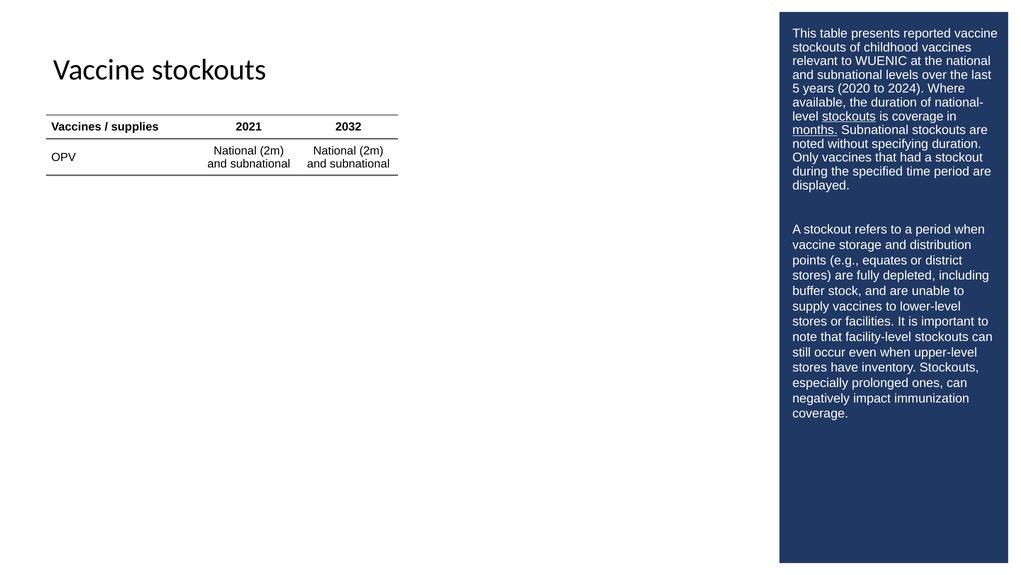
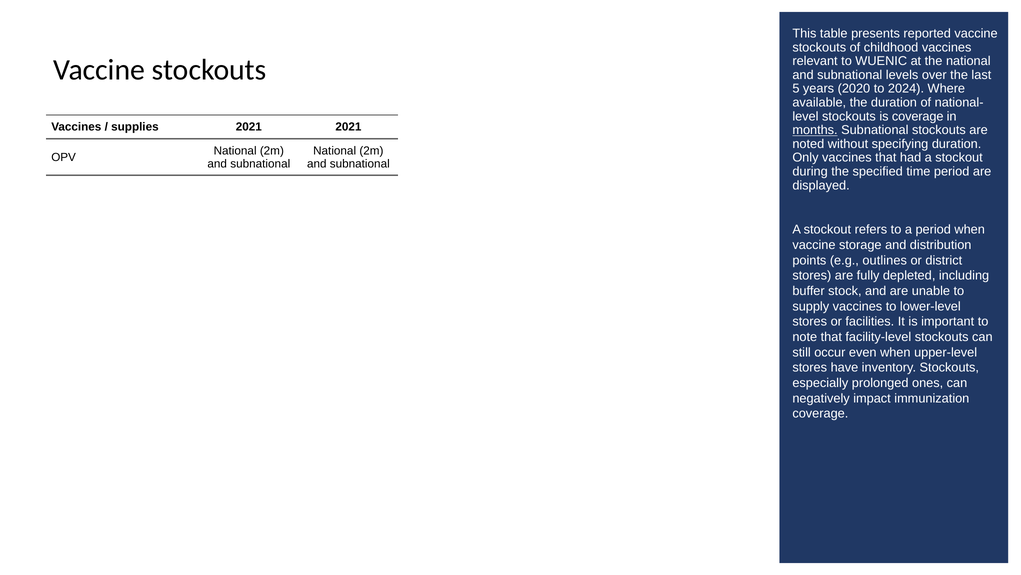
stockouts at (849, 116) underline: present -> none
2021 2032: 2032 -> 2021
equates: equates -> outlines
